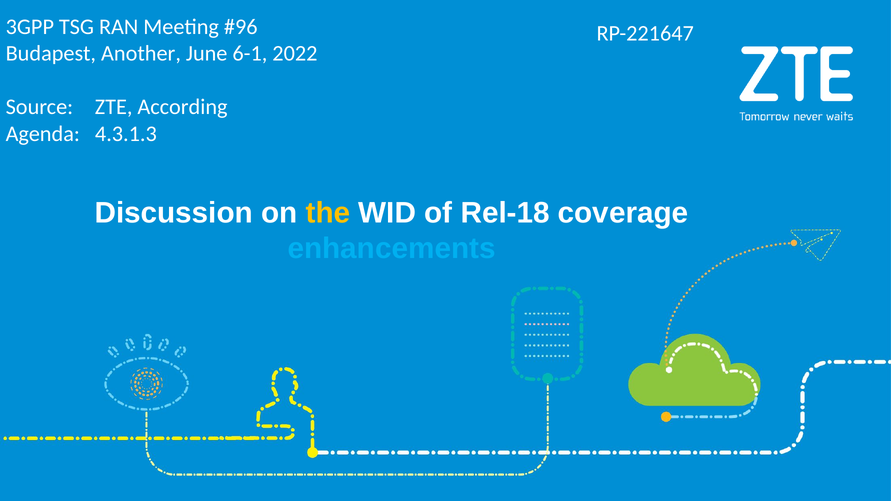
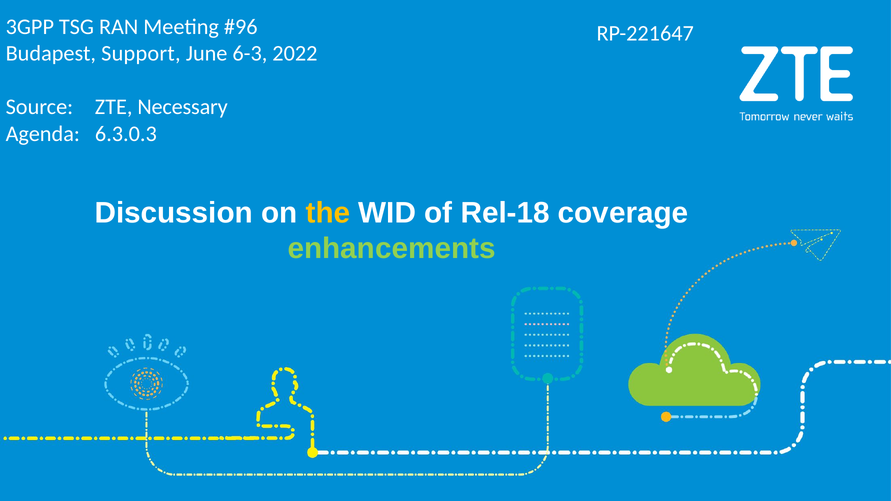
Another: Another -> Support
6-1: 6-1 -> 6-3
According: According -> Necessary
4.3.1.3: 4.3.1.3 -> 6.3.0.3
enhancements colour: light blue -> light green
